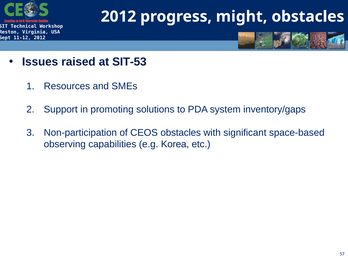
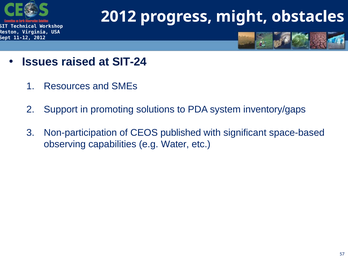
SIT-53: SIT-53 -> SIT-24
CEOS obstacles: obstacles -> published
Korea: Korea -> Water
